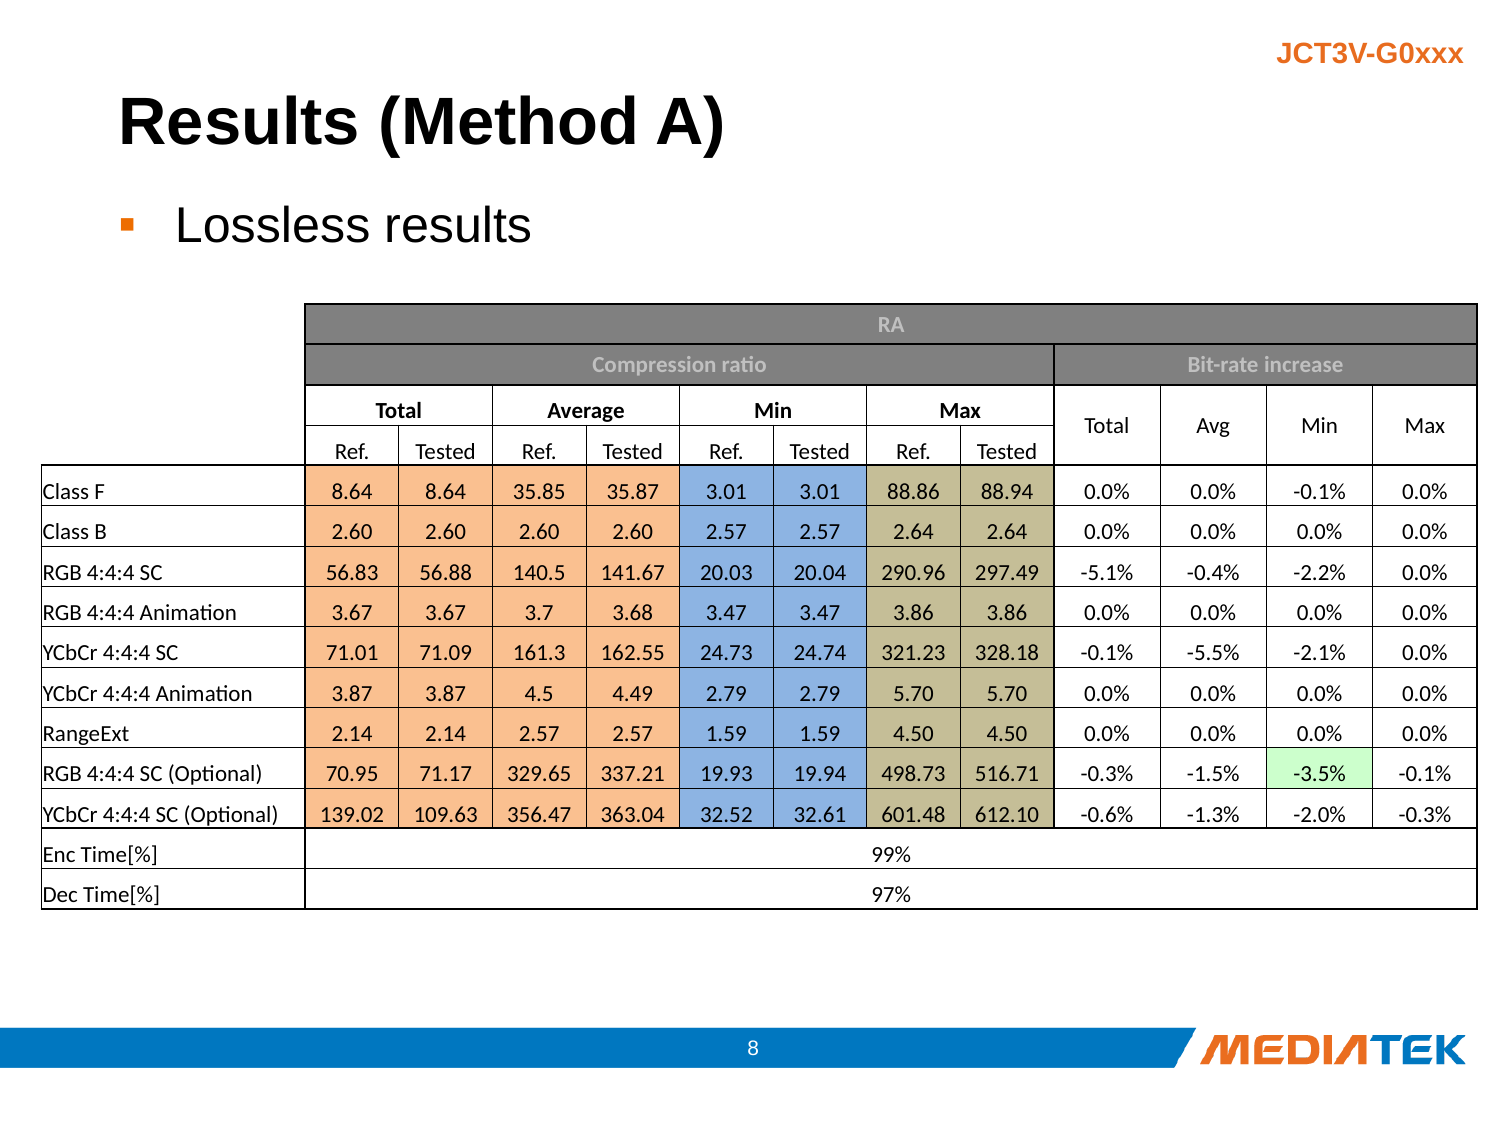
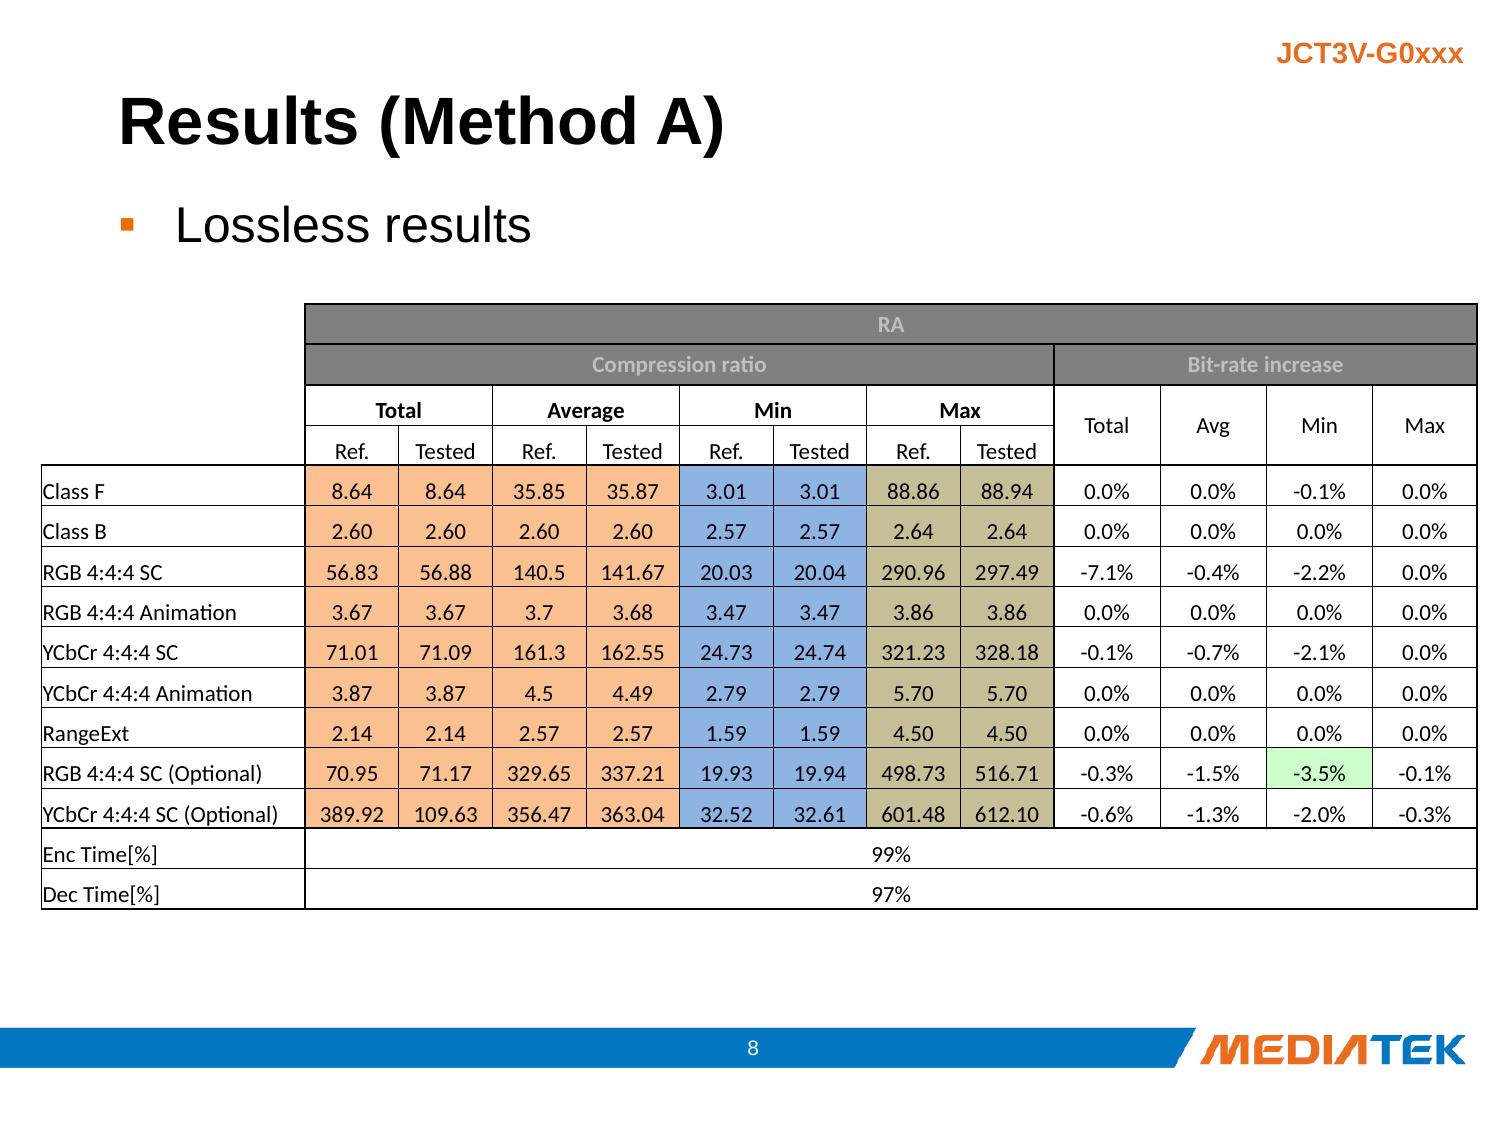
-5.1%: -5.1% -> -7.1%
-5.5%: -5.5% -> -0.7%
139.02: 139.02 -> 389.92
